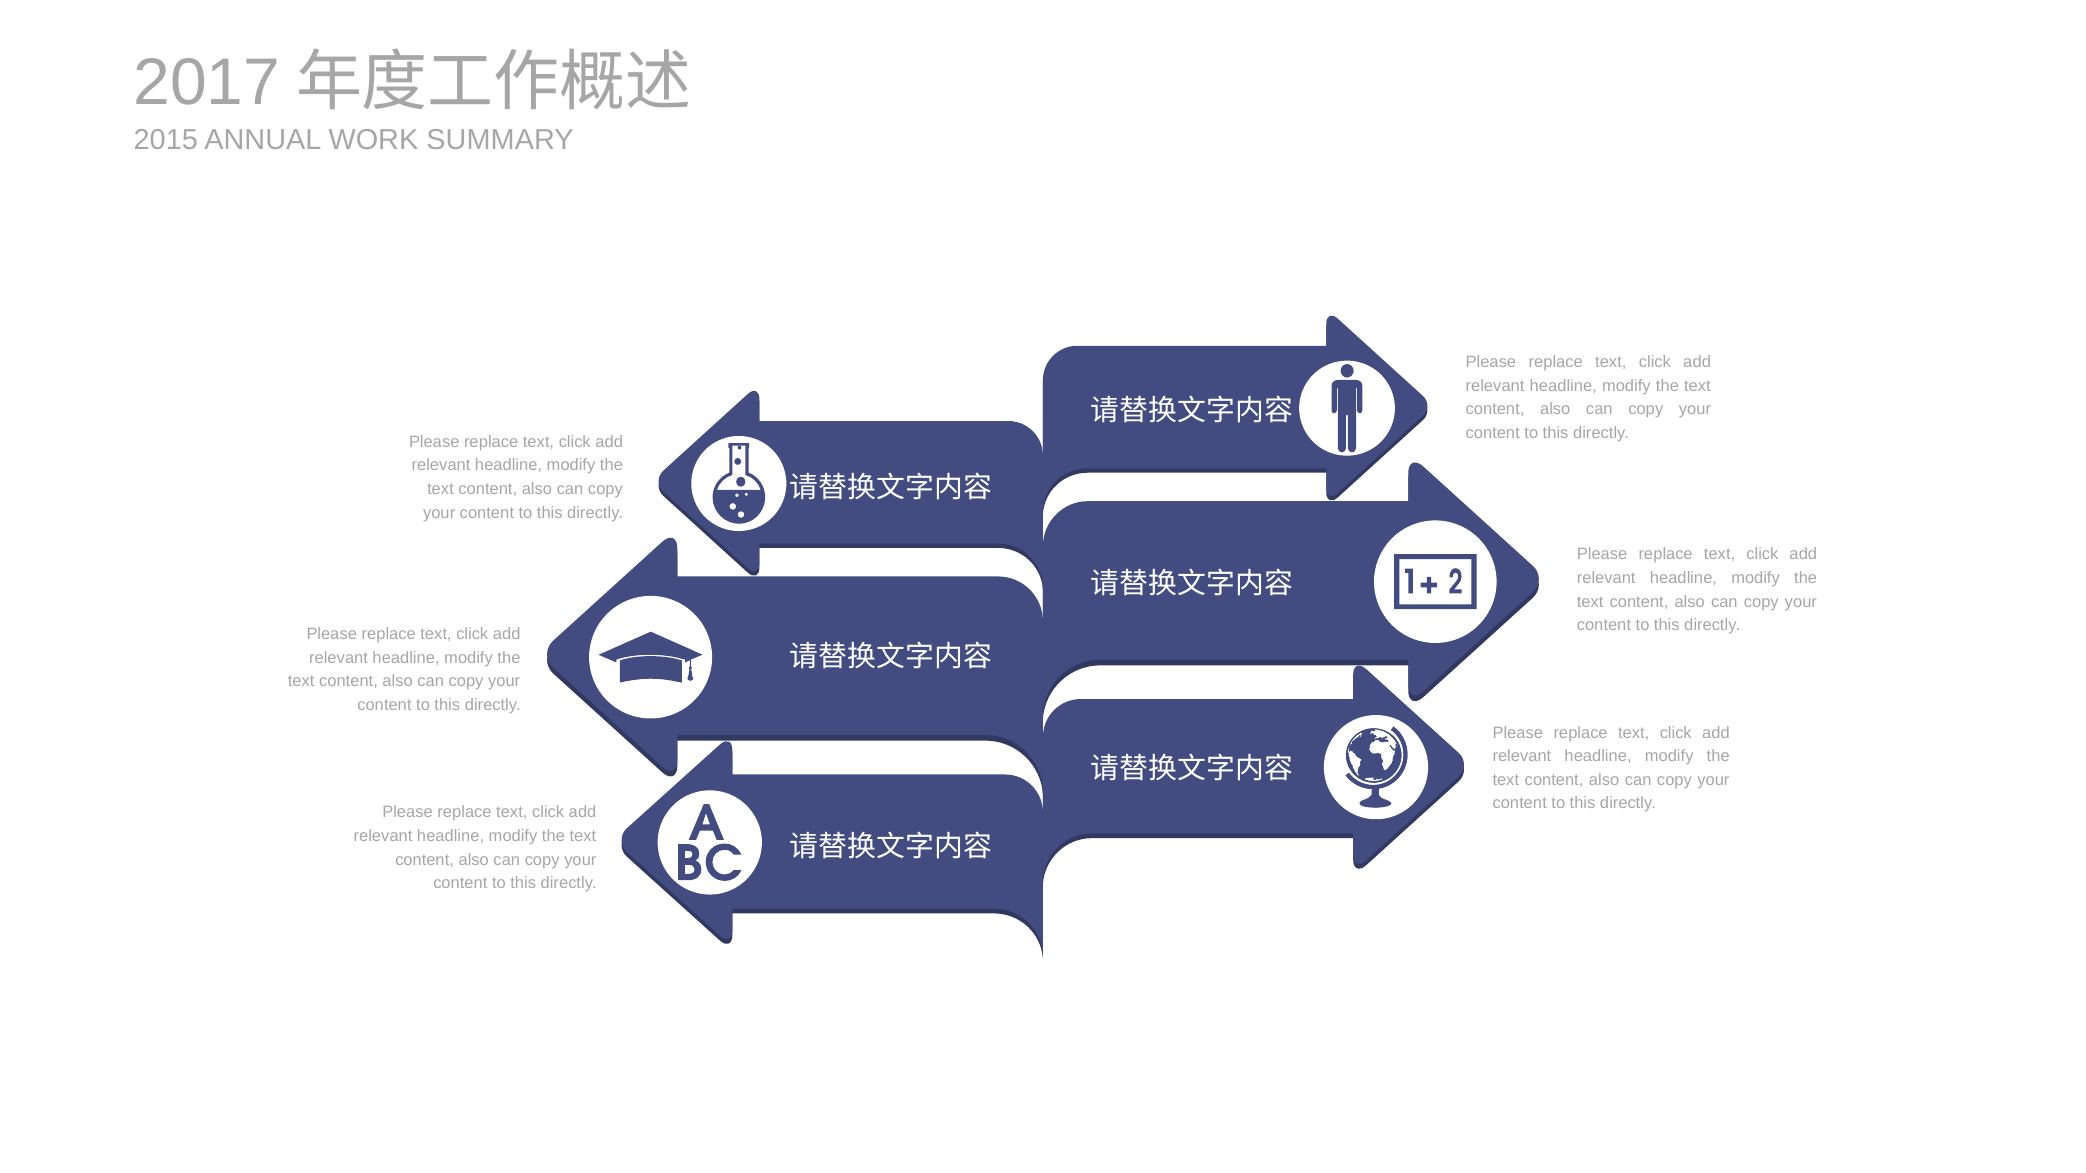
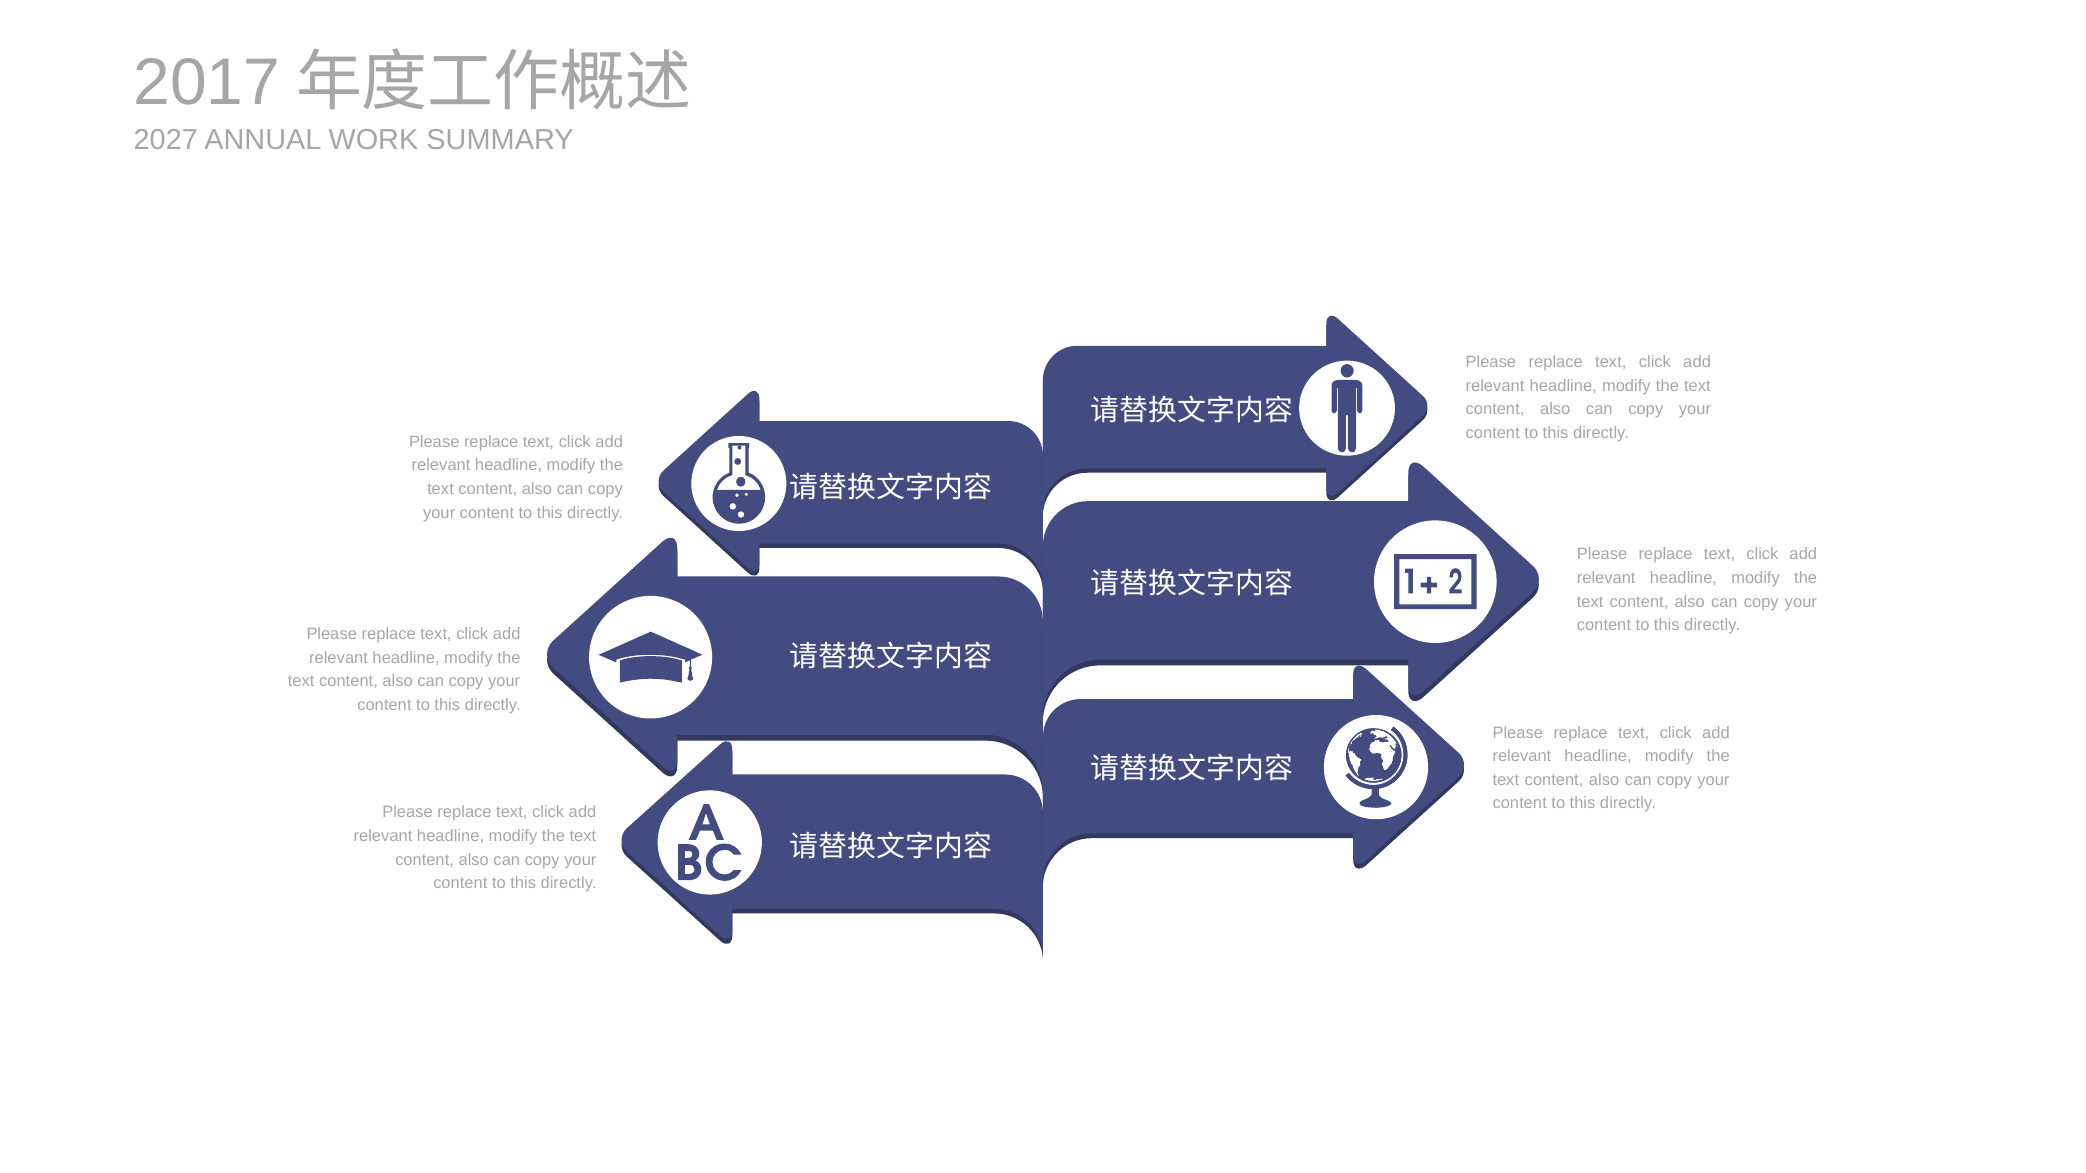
2015: 2015 -> 2027
